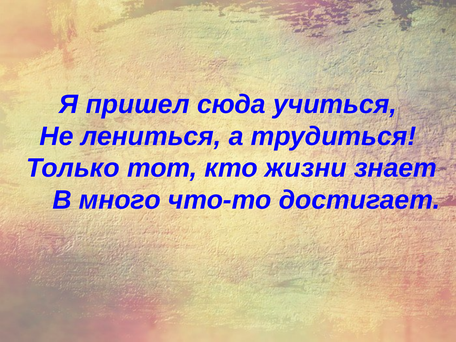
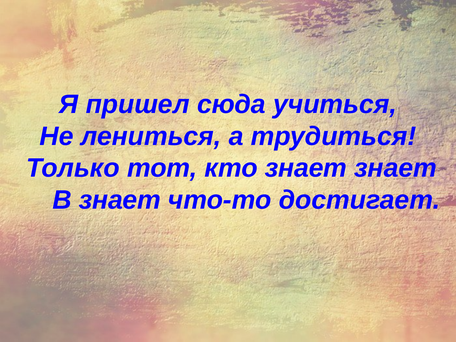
кто жизни: жизни -> знает
В много: много -> знает
